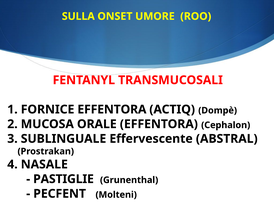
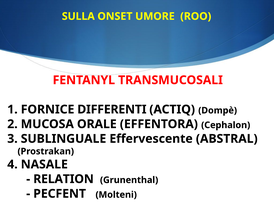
FORNICE EFFENTORA: EFFENTORA -> DIFFERENTI
PASTIGLIE: PASTIGLIE -> RELATION
